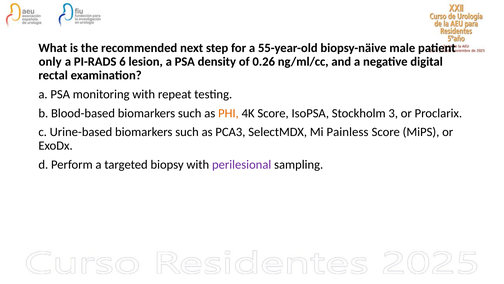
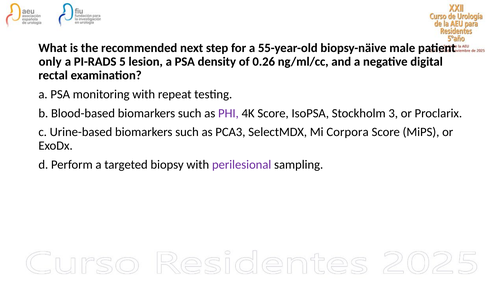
6: 6 -> 5
PHI colour: orange -> purple
Painless: Painless -> Corpora
